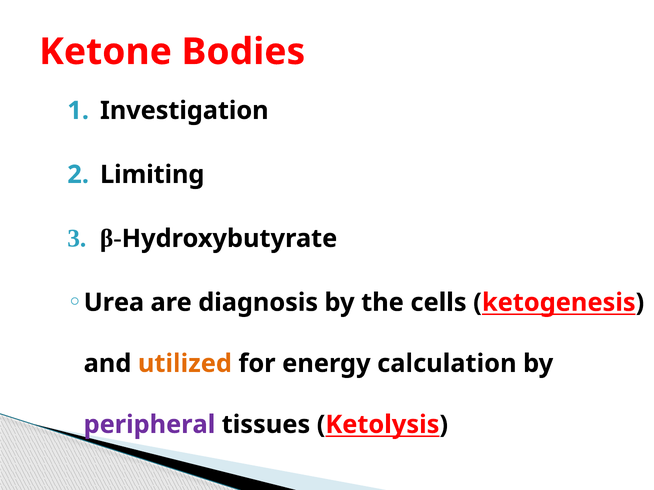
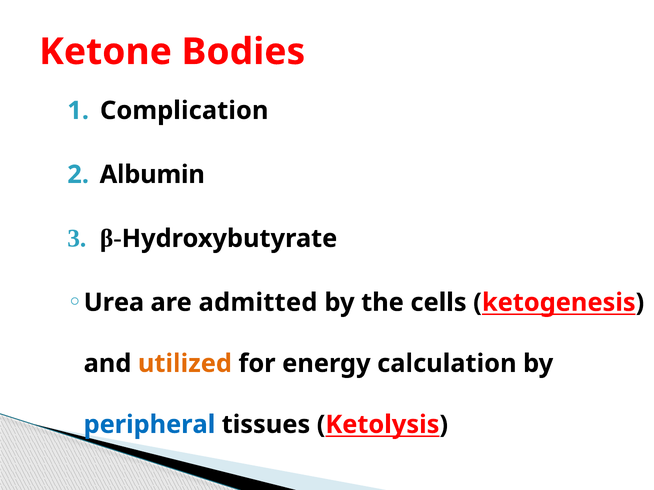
Investigation: Investigation -> Complication
Limiting: Limiting -> Albumin
diagnosis: diagnosis -> admitted
peripheral colour: purple -> blue
